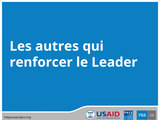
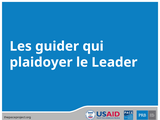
autres: autres -> guider
renforcer: renforcer -> plaidoyer
